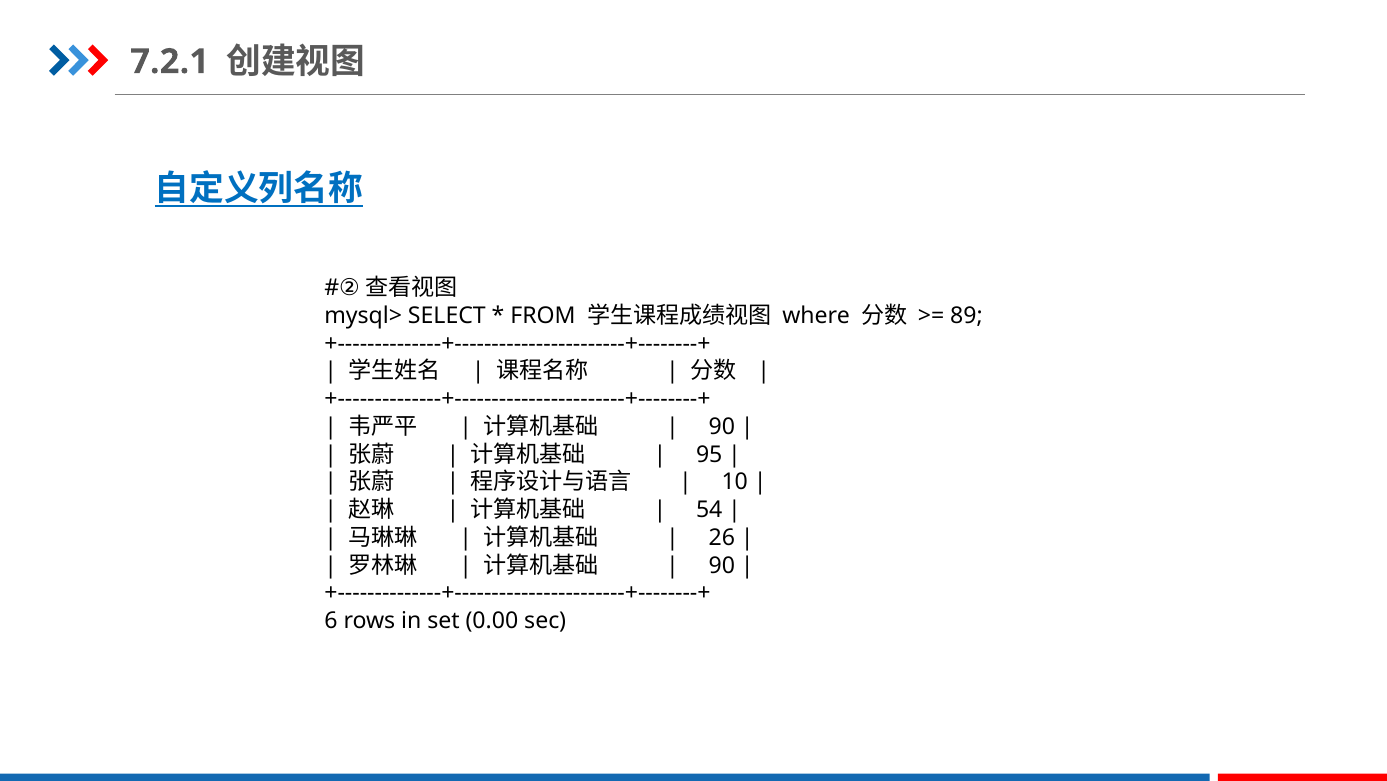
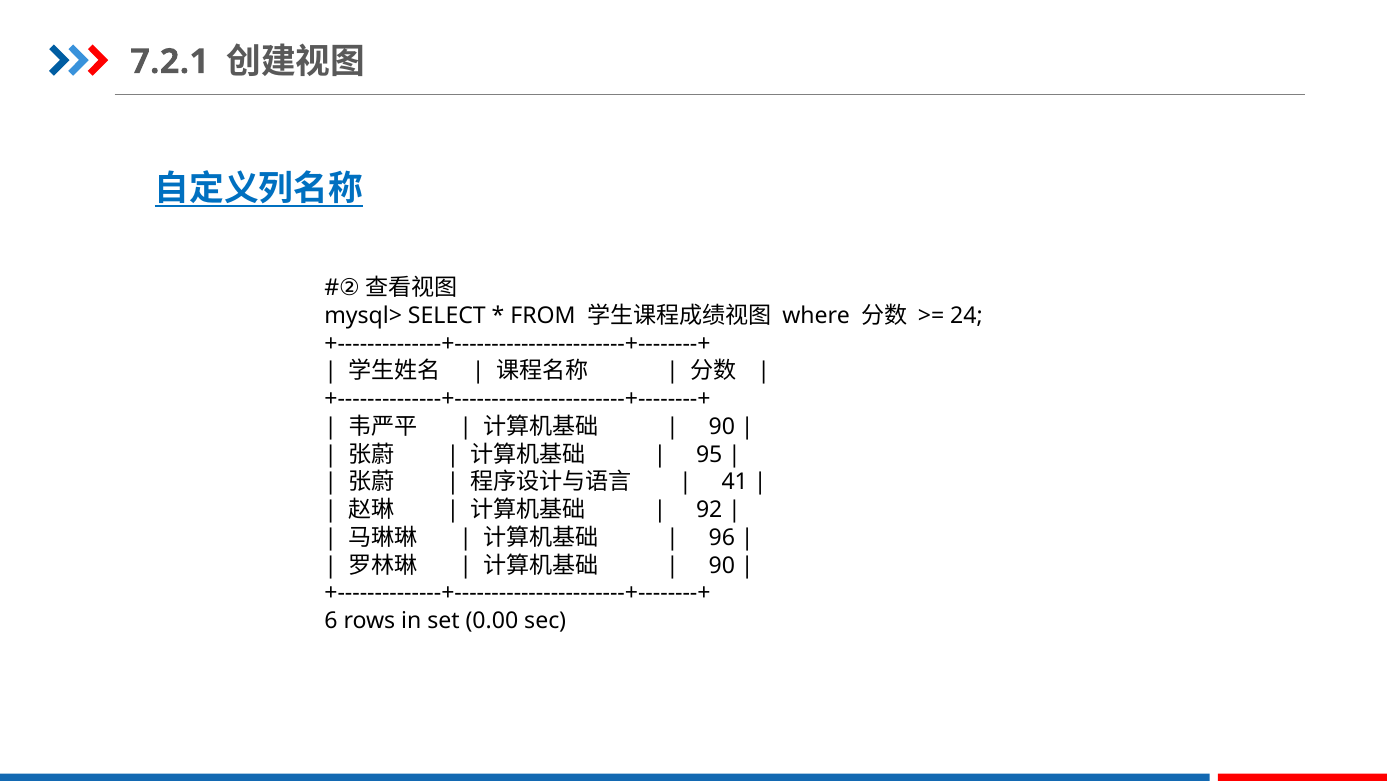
89: 89 -> 24
10: 10 -> 41
54: 54 -> 92
26: 26 -> 96
